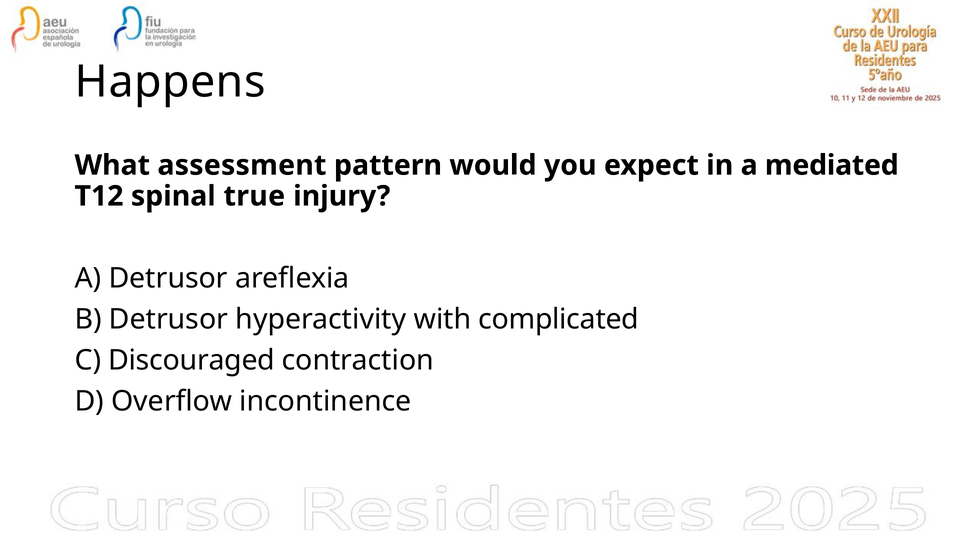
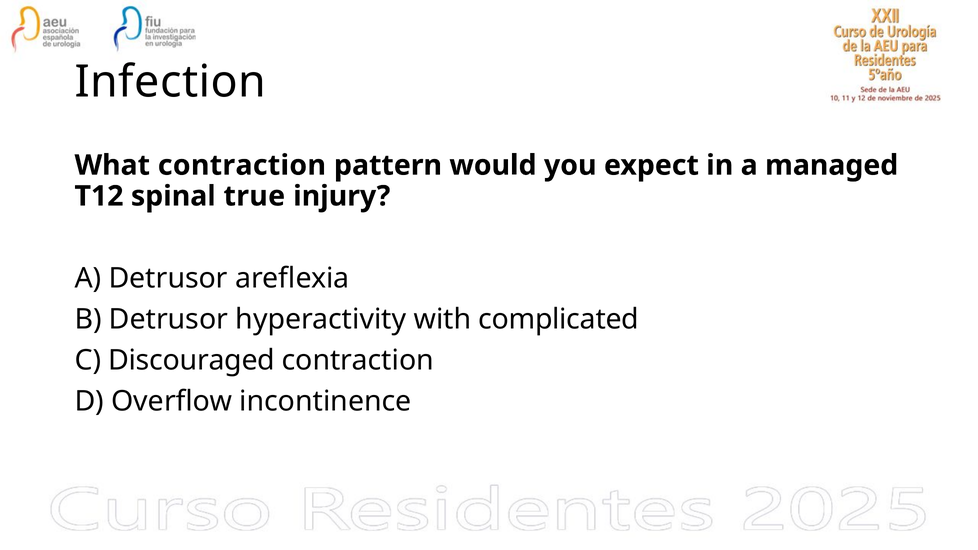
Happens: Happens -> Infection
What assessment: assessment -> contraction
mediated: mediated -> managed
